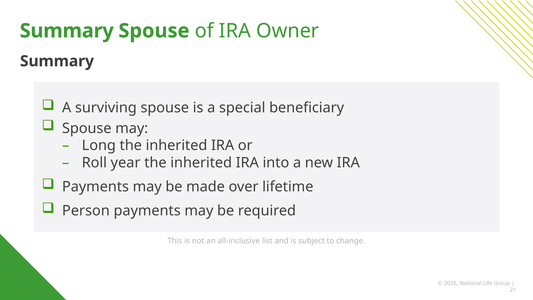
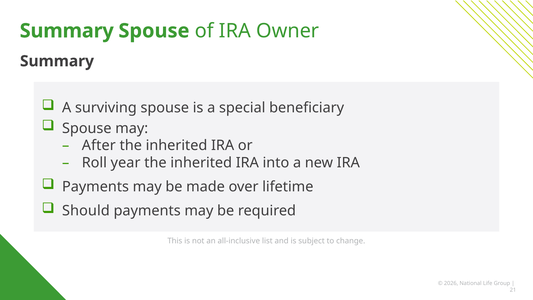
Long: Long -> After
Person: Person -> Should
